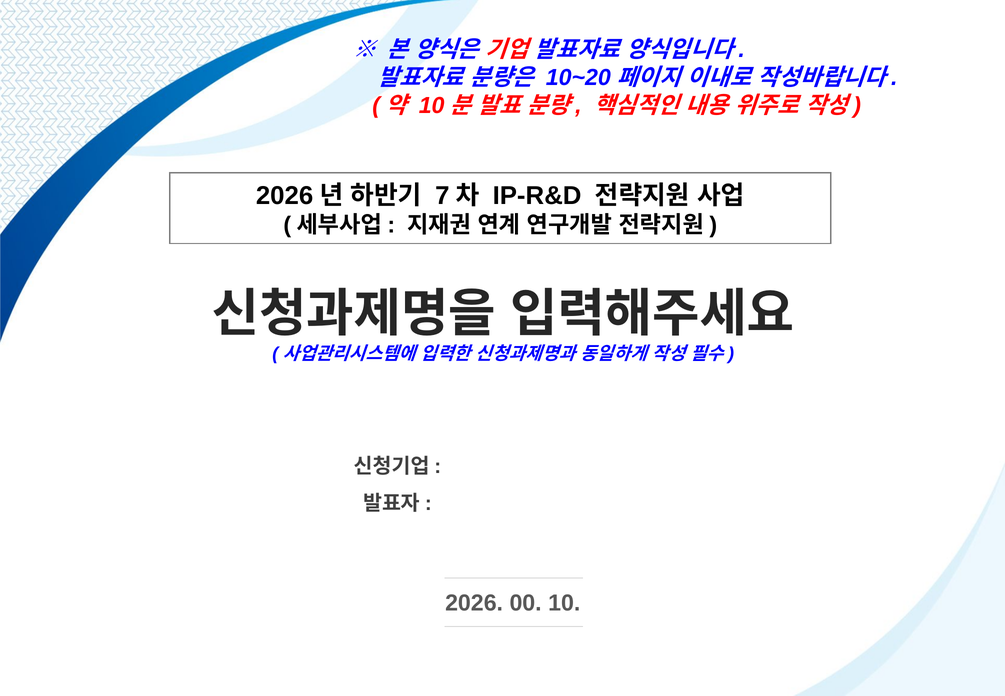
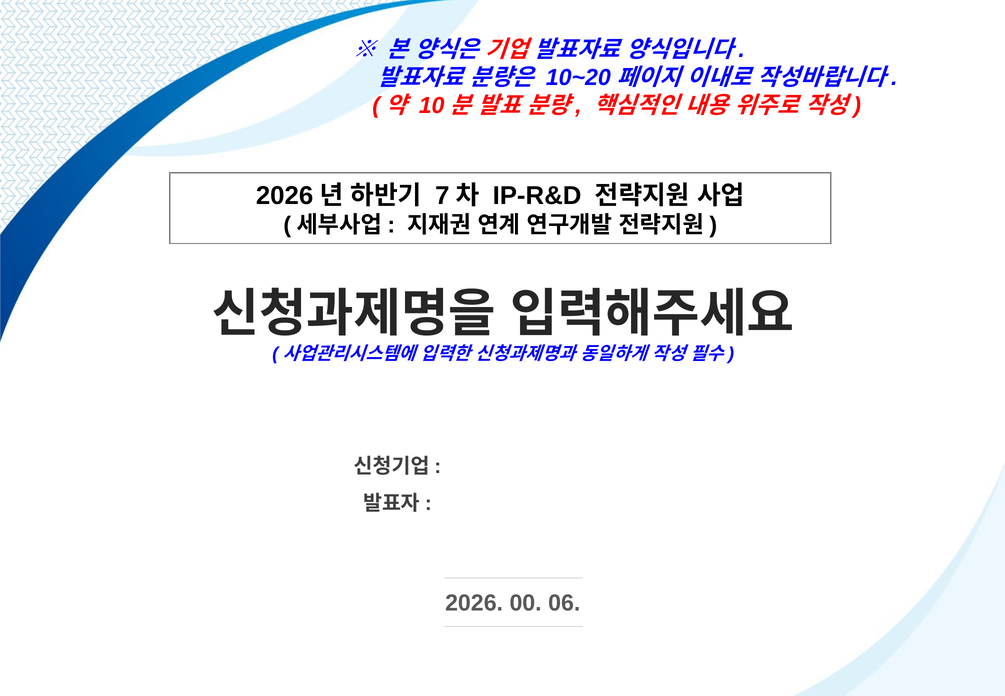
10: 10 -> 06
